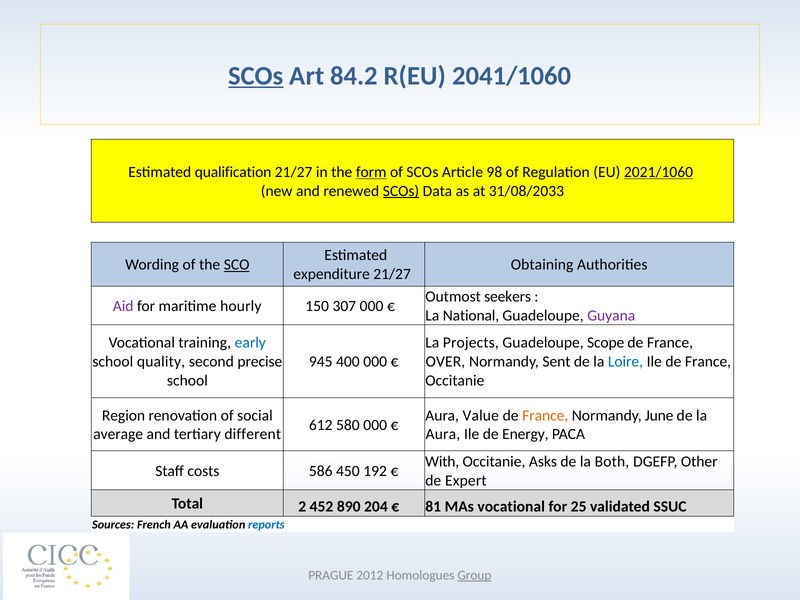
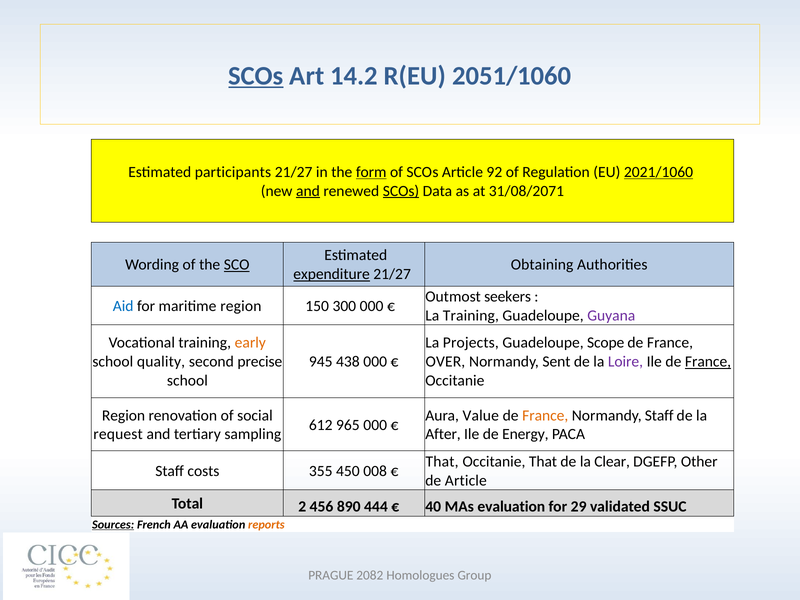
84.2: 84.2 -> 14.2
2041/1060: 2041/1060 -> 2051/1060
qualification: qualification -> participants
98: 98 -> 92
and at (308, 191) underline: none -> present
31/08/2033: 31/08/2033 -> 31/08/2071
expenditure underline: none -> present
Aid colour: purple -> blue
maritime hourly: hourly -> region
307: 307 -> 300
La National: National -> Training
early colour: blue -> orange
400: 400 -> 438
Loire colour: blue -> purple
France at (708, 362) underline: none -> present
Normandy June: June -> Staff
580: 580 -> 965
average: average -> request
different: different -> sampling
Aura at (443, 434): Aura -> After
With at (442, 461): With -> That
Occitanie Asks: Asks -> That
Both: Both -> Clear
586: 586 -> 355
192: 192 -> 008
de Expert: Expert -> Article
452: 452 -> 456
204: 204 -> 444
81: 81 -> 40
MAs vocational: vocational -> evaluation
25: 25 -> 29
Sources underline: none -> present
reports colour: blue -> orange
2012: 2012 -> 2082
Group underline: present -> none
